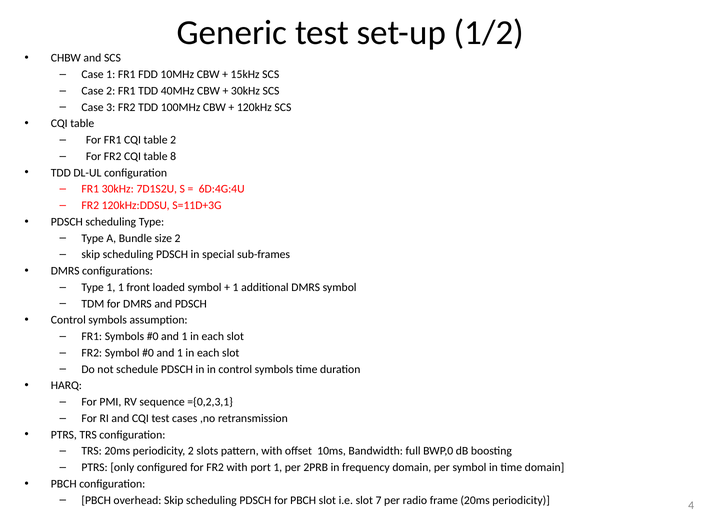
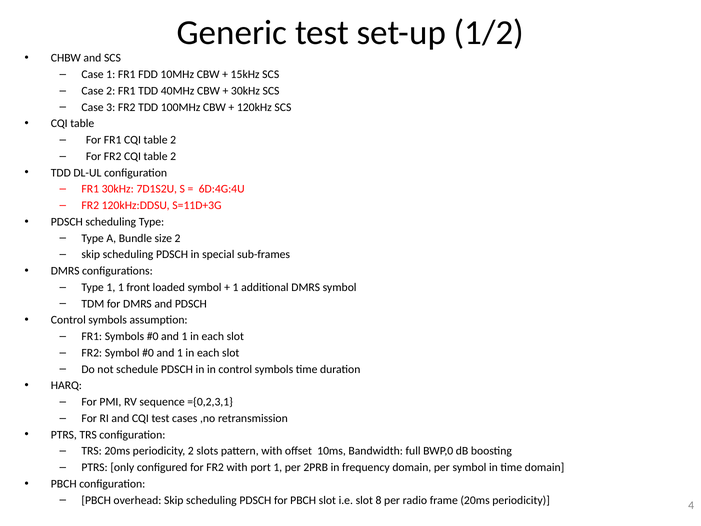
FR2 CQI table 8: 8 -> 2
7: 7 -> 8
